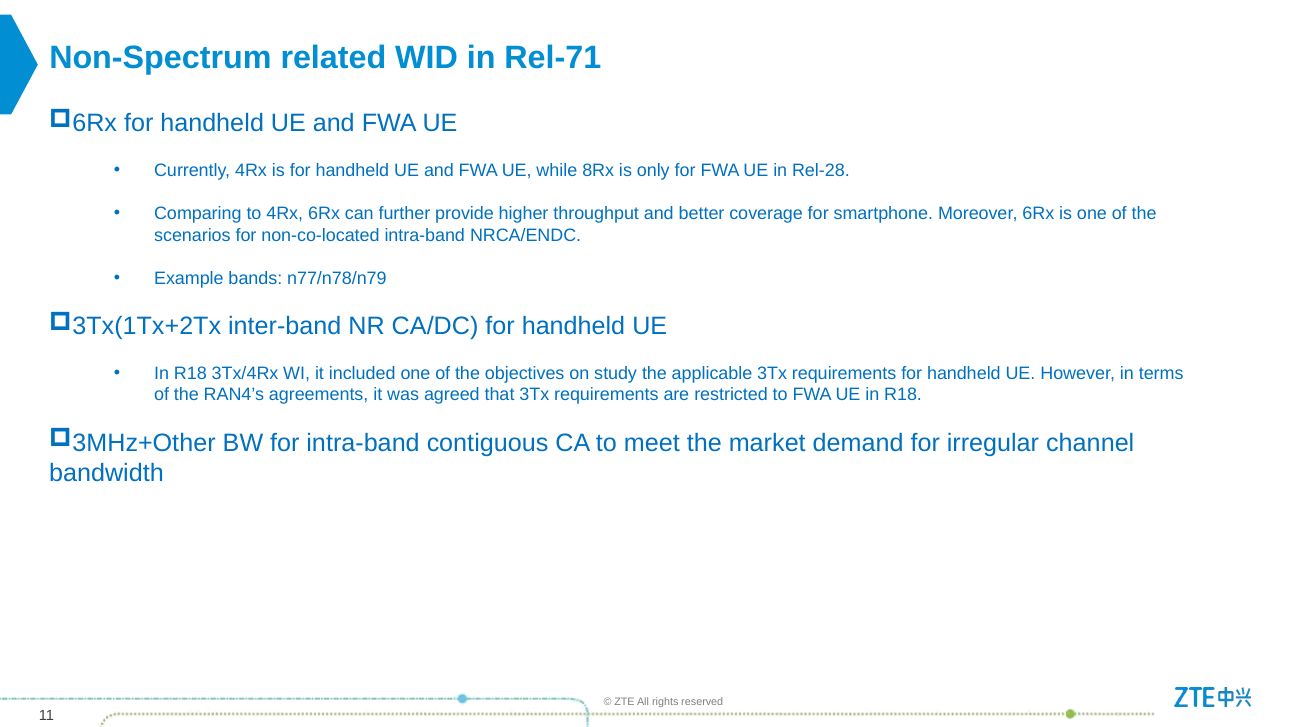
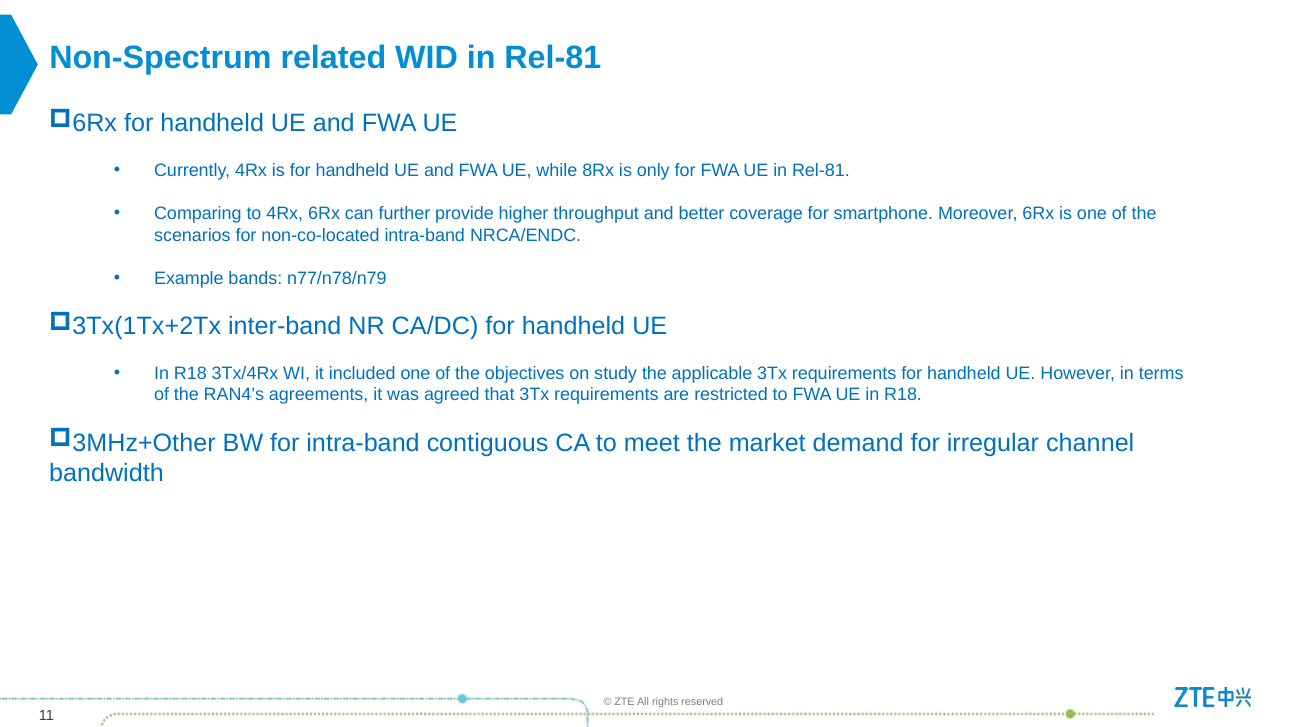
WID in Rel-71: Rel-71 -> Rel-81
UE in Rel-28: Rel-28 -> Rel-81
